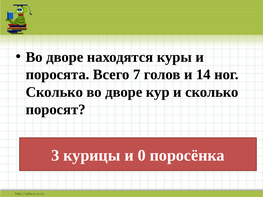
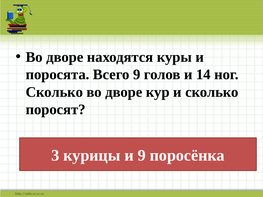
Всего 7: 7 -> 9
и 0: 0 -> 9
